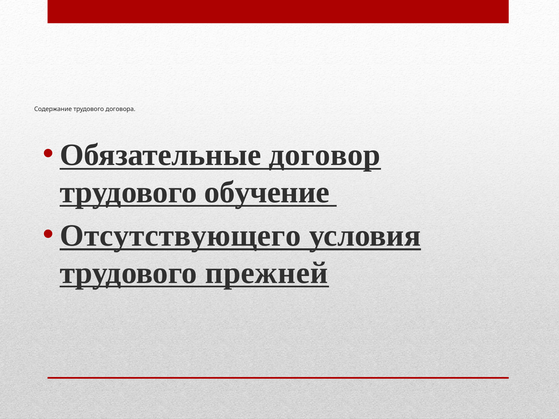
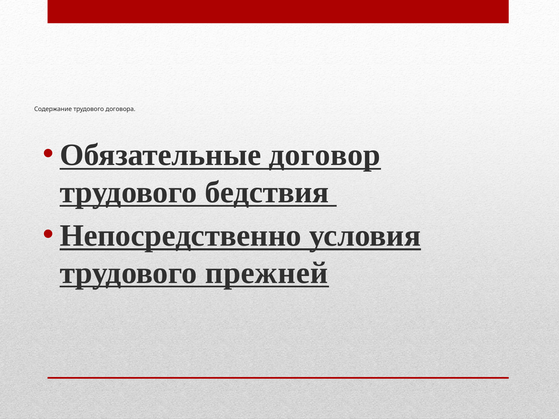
обучение: обучение -> бедствия
Отсутствующего: Отсутствующего -> Непосредственно
